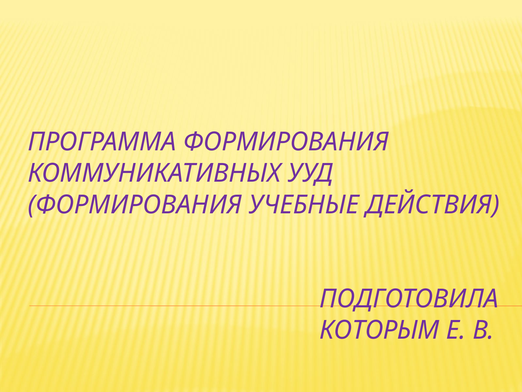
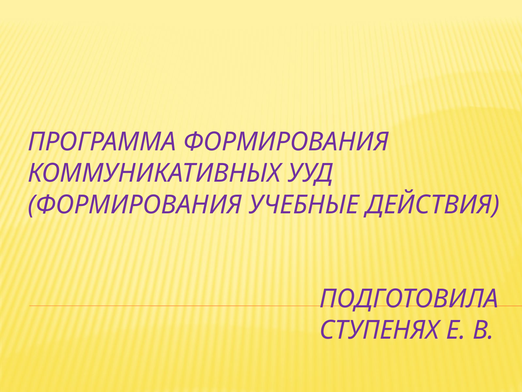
КОТОРЫМ: КОТОРЫМ -> СТУПЕНЯХ
